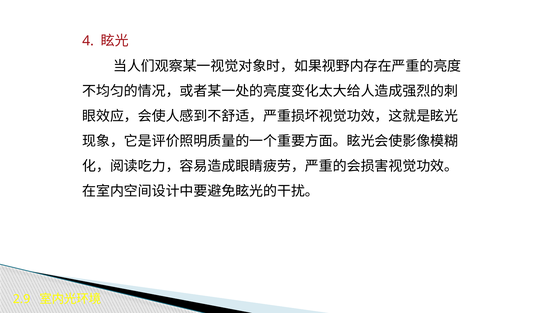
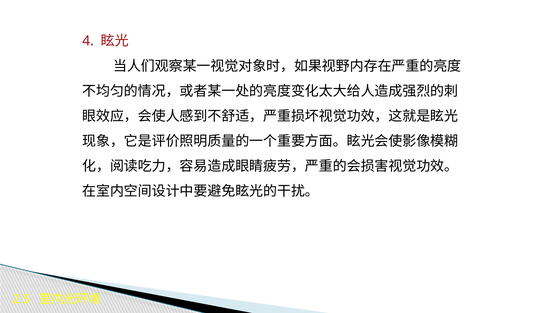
2.9: 2.9 -> 2.5
